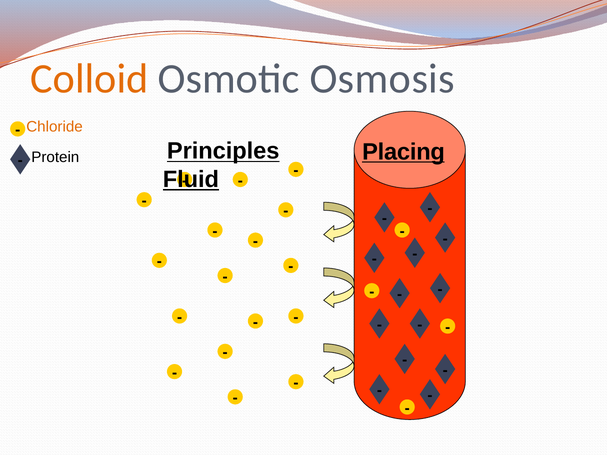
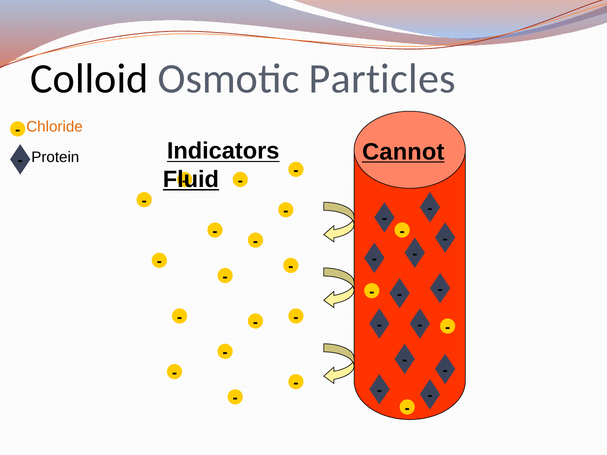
Colloid colour: orange -> black
Osmosis: Osmosis -> Particles
Principles: Principles -> Indicators
Placing: Placing -> Cannot
